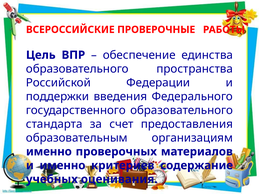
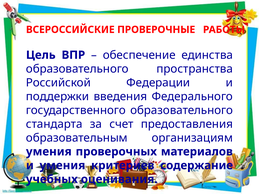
именно at (49, 152): именно -> умения
и именно: именно -> умения
